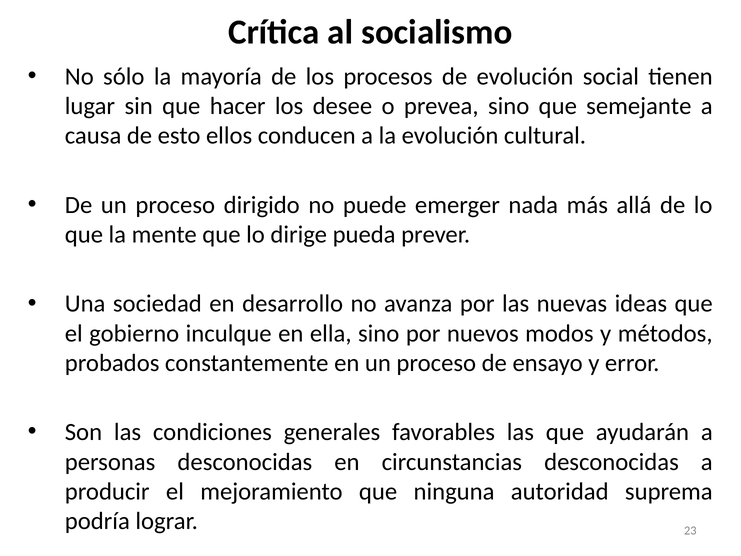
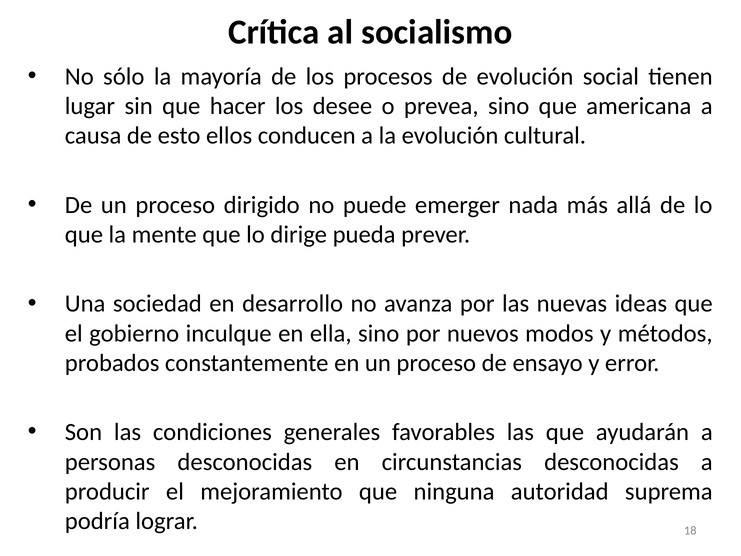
semejante: semejante -> americana
23: 23 -> 18
